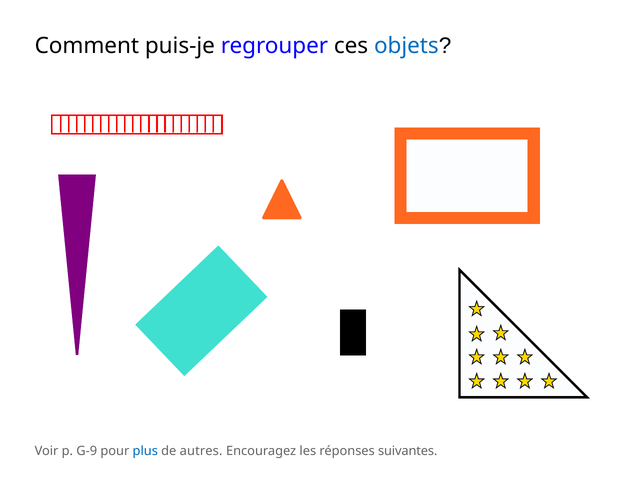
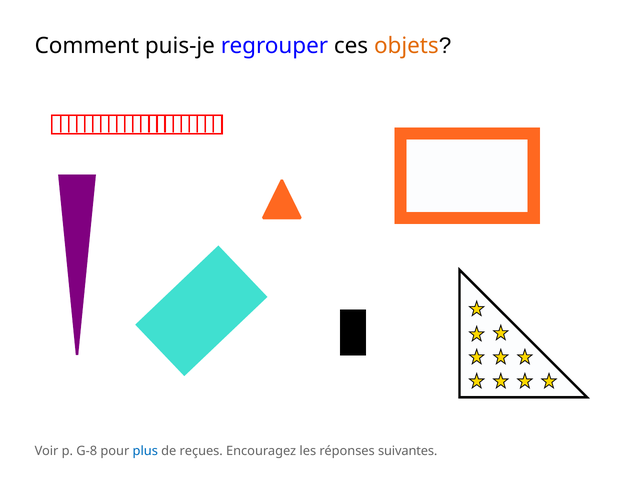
objets colour: blue -> orange
G-9: G-9 -> G-8
autres: autres -> reçues
